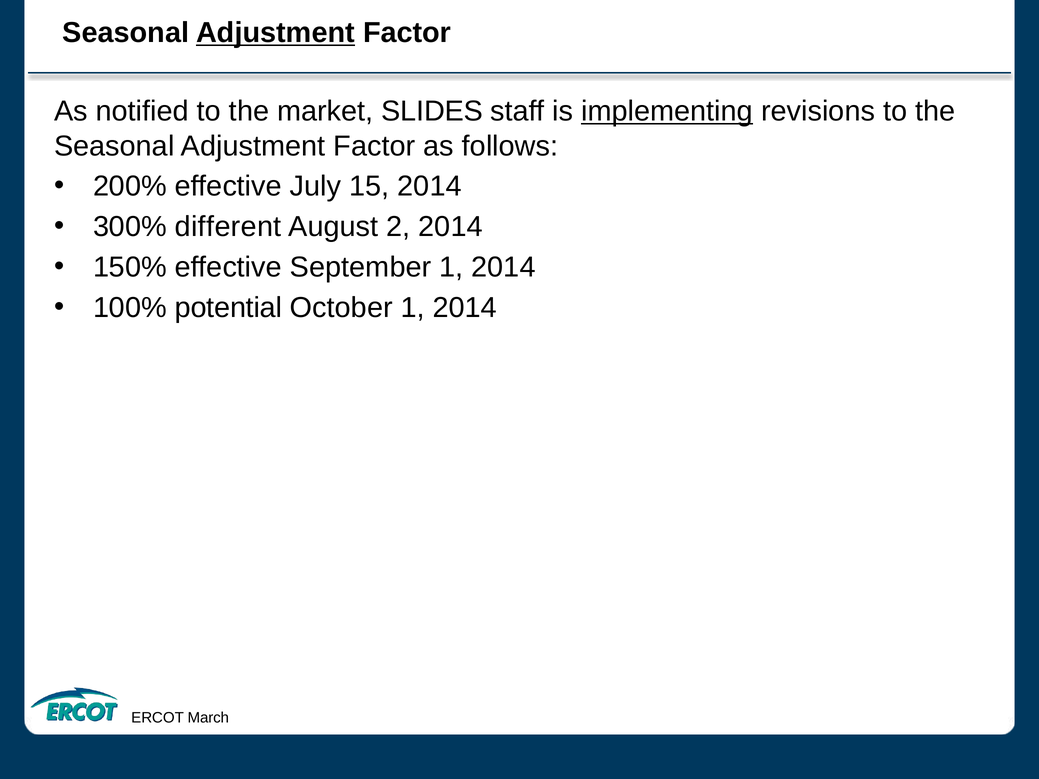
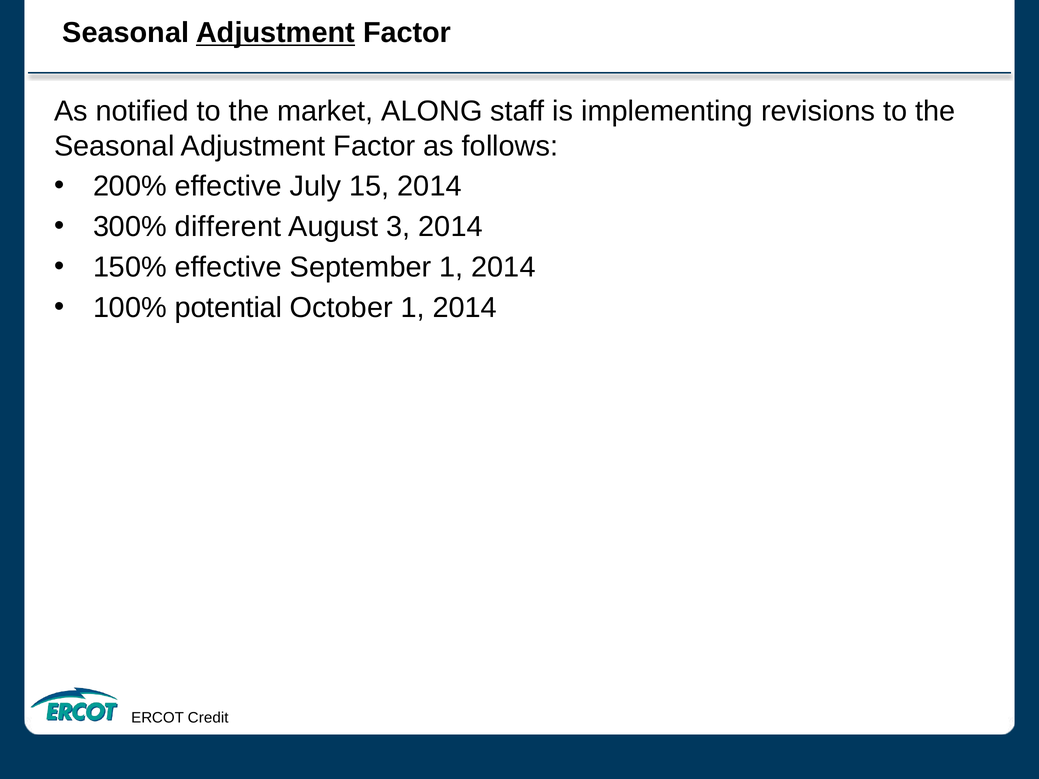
SLIDES: SLIDES -> ALONG
implementing underline: present -> none
2: 2 -> 3
March: March -> Credit
